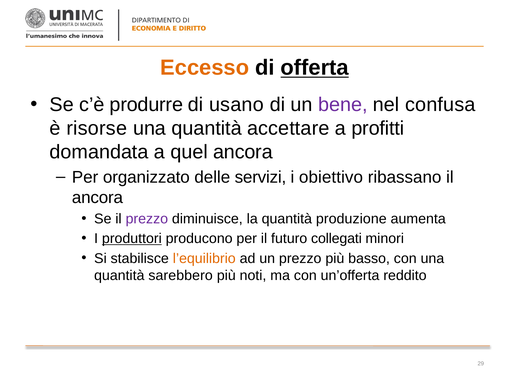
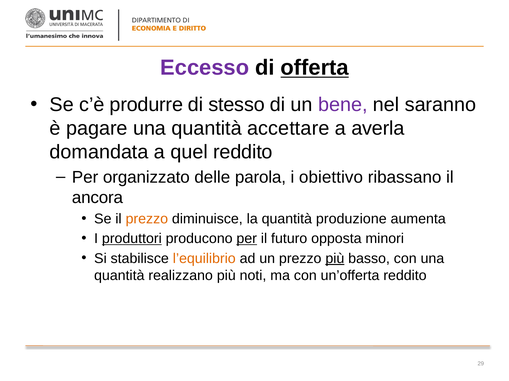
Eccesso colour: orange -> purple
usano: usano -> stesso
confusa: confusa -> saranno
risorse: risorse -> pagare
profitti: profitti -> averla
quel ancora: ancora -> reddito
servizi: servizi -> parola
prezzo at (147, 219) colour: purple -> orange
per at (247, 239) underline: none -> present
collegati: collegati -> opposta
più at (335, 259) underline: none -> present
sarebbero: sarebbero -> realizzano
